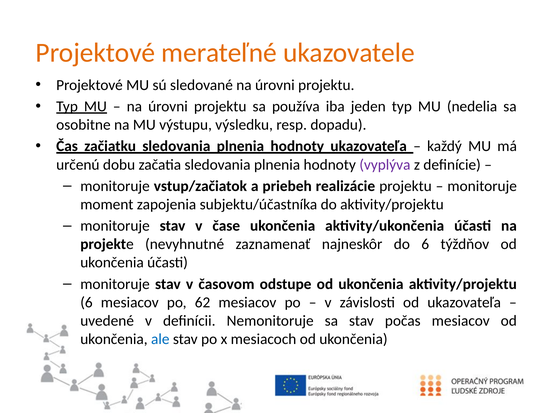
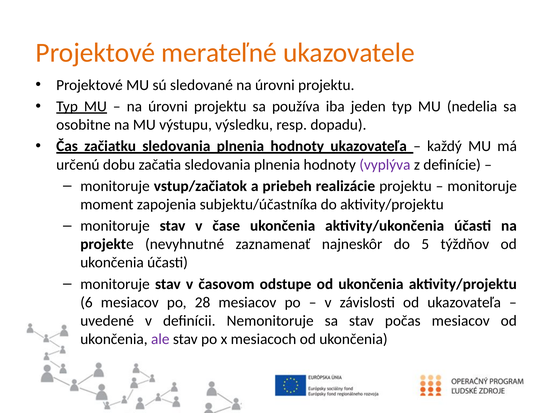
do 6: 6 -> 5
62: 62 -> 28
ale colour: blue -> purple
